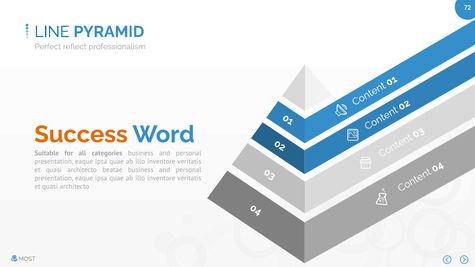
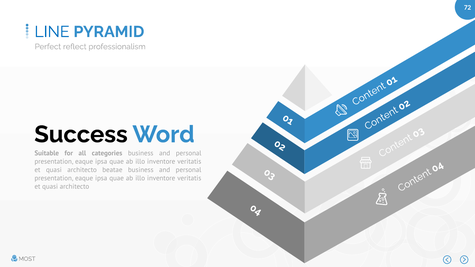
Success colour: orange -> black
